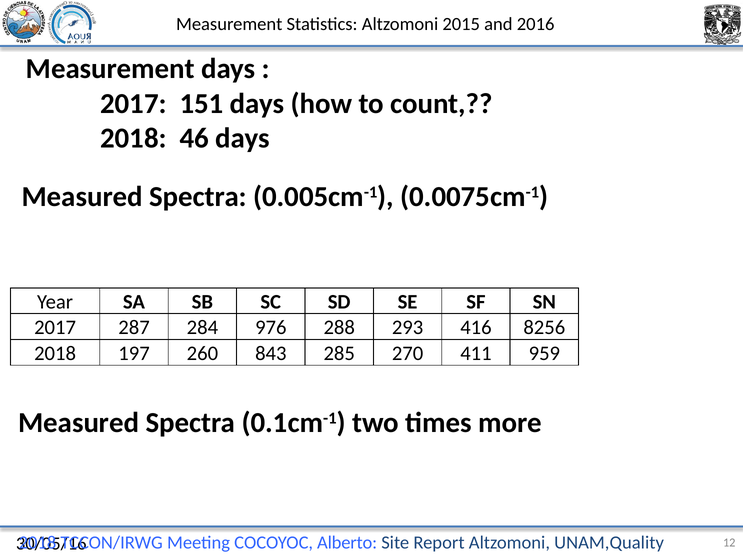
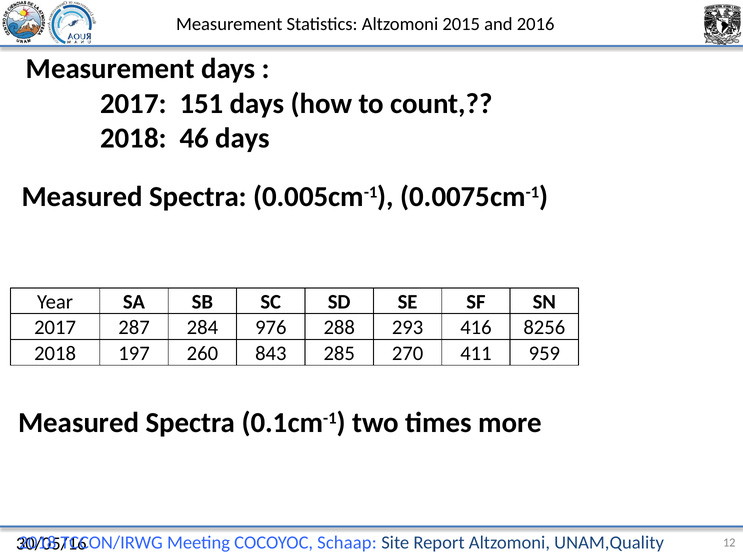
Alberto: Alberto -> Schaap
